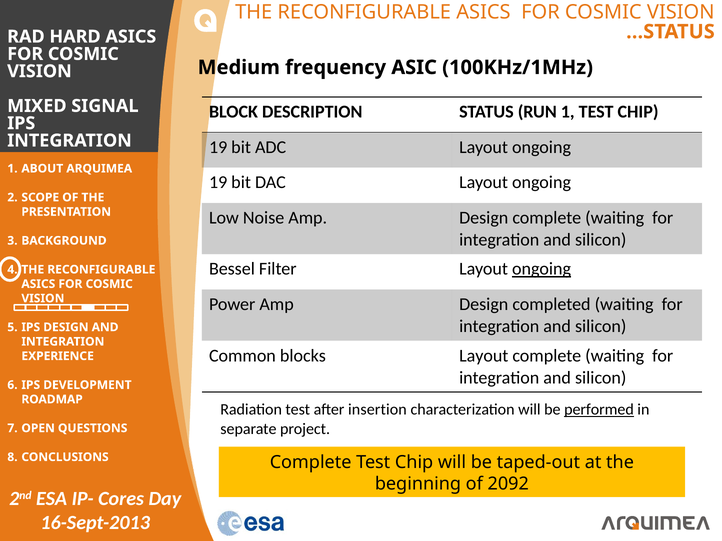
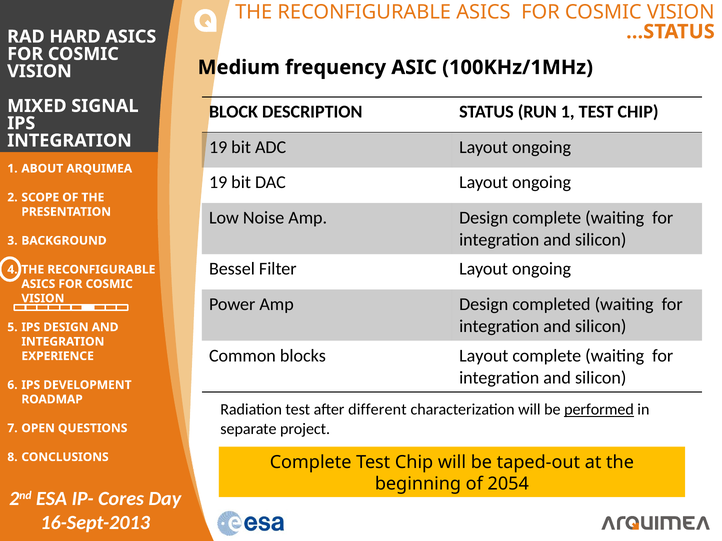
ongoing at (542, 269) underline: present -> none
insertion: insertion -> different
2092: 2092 -> 2054
